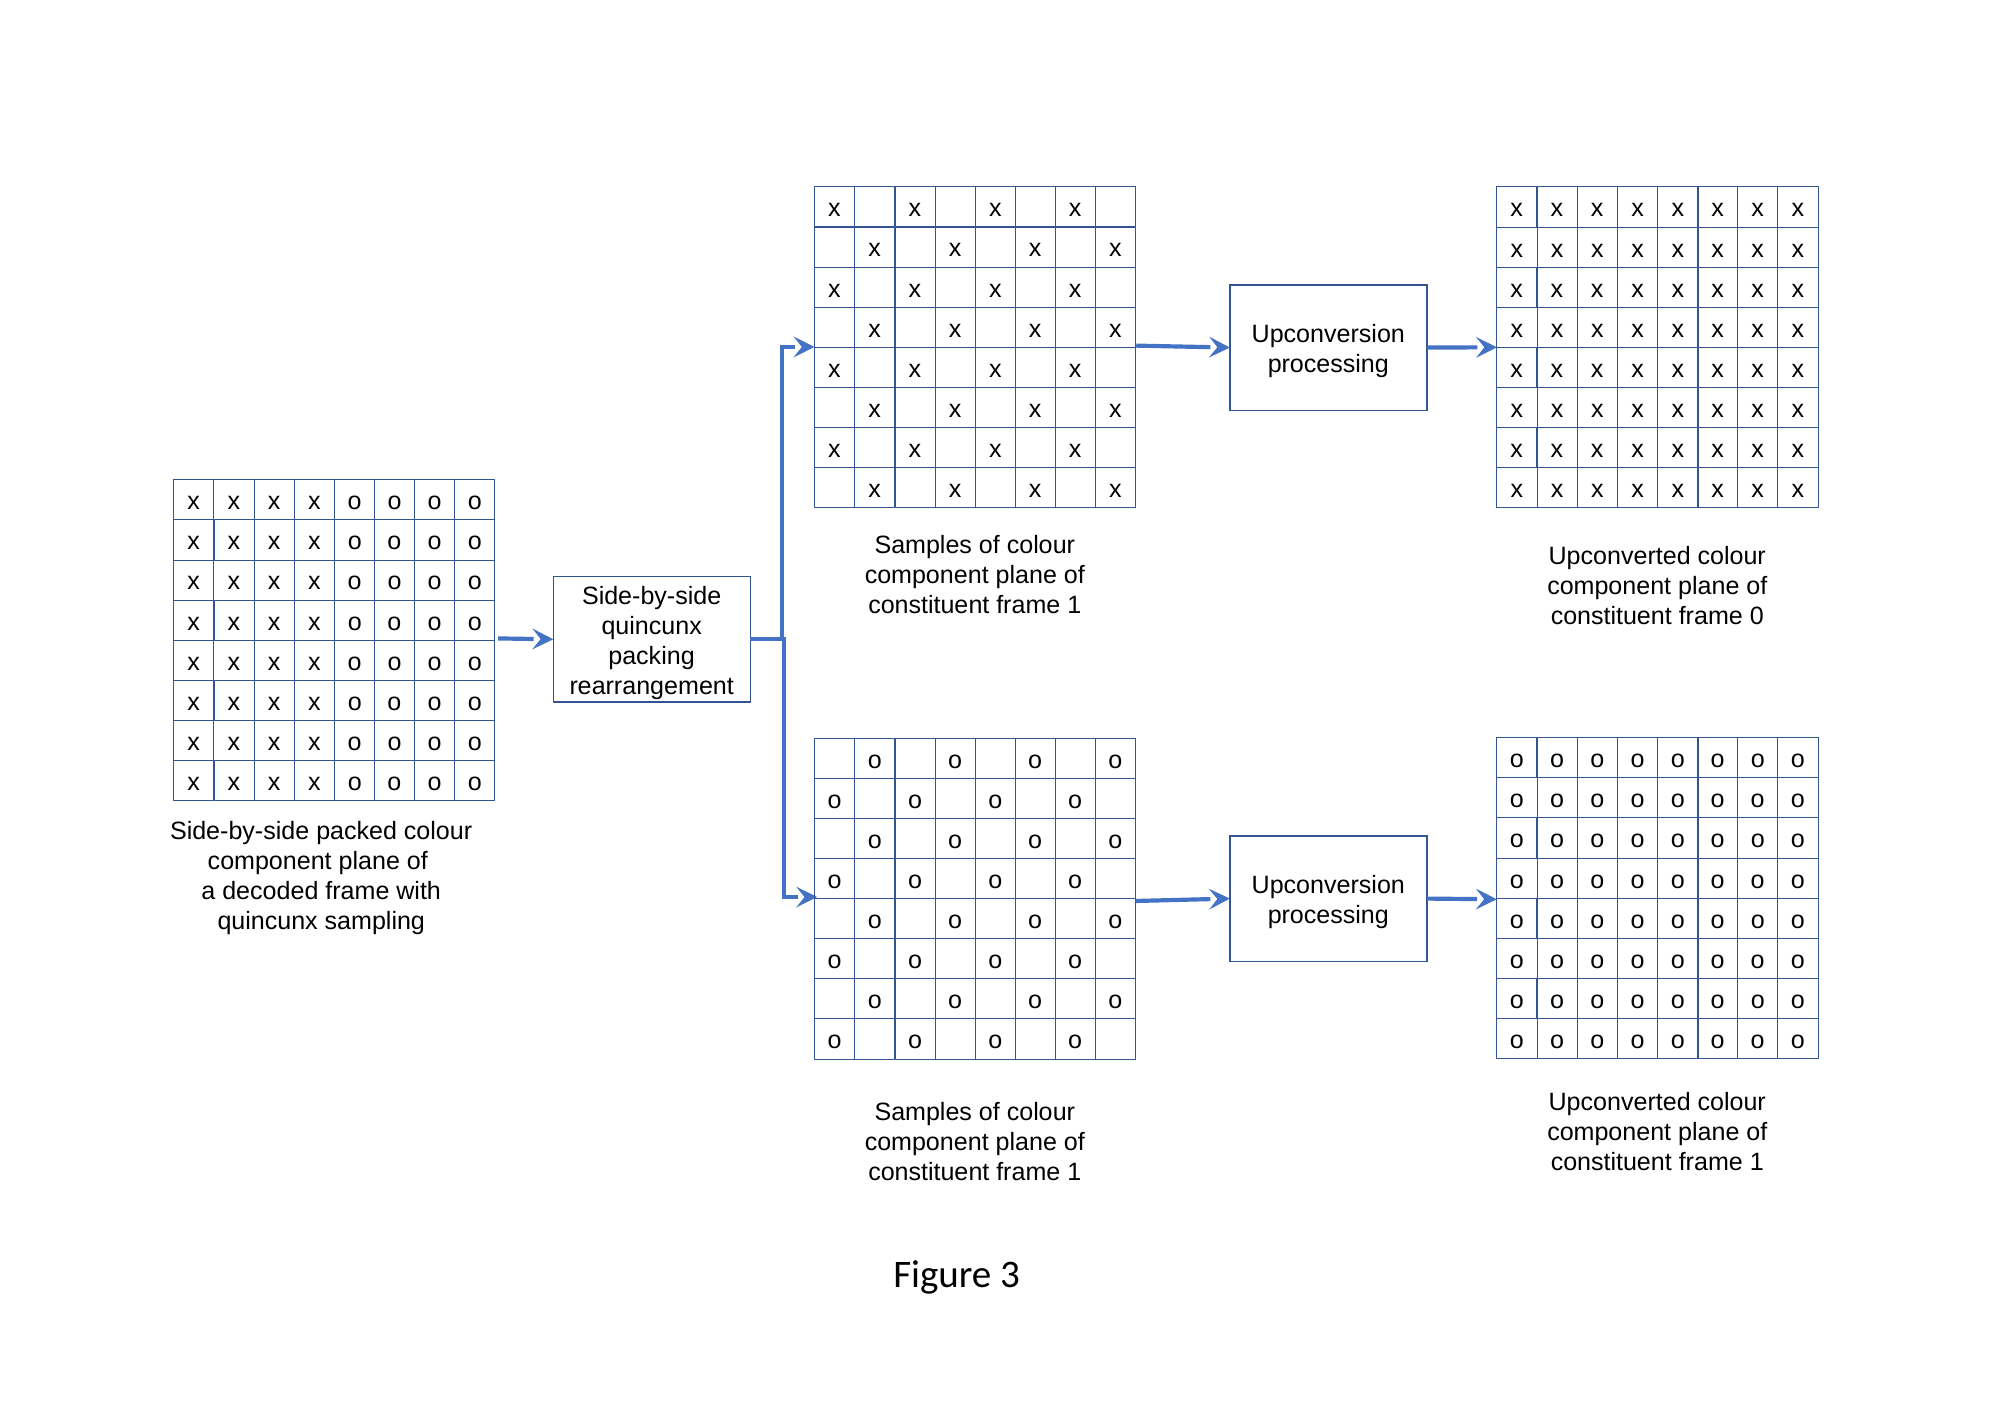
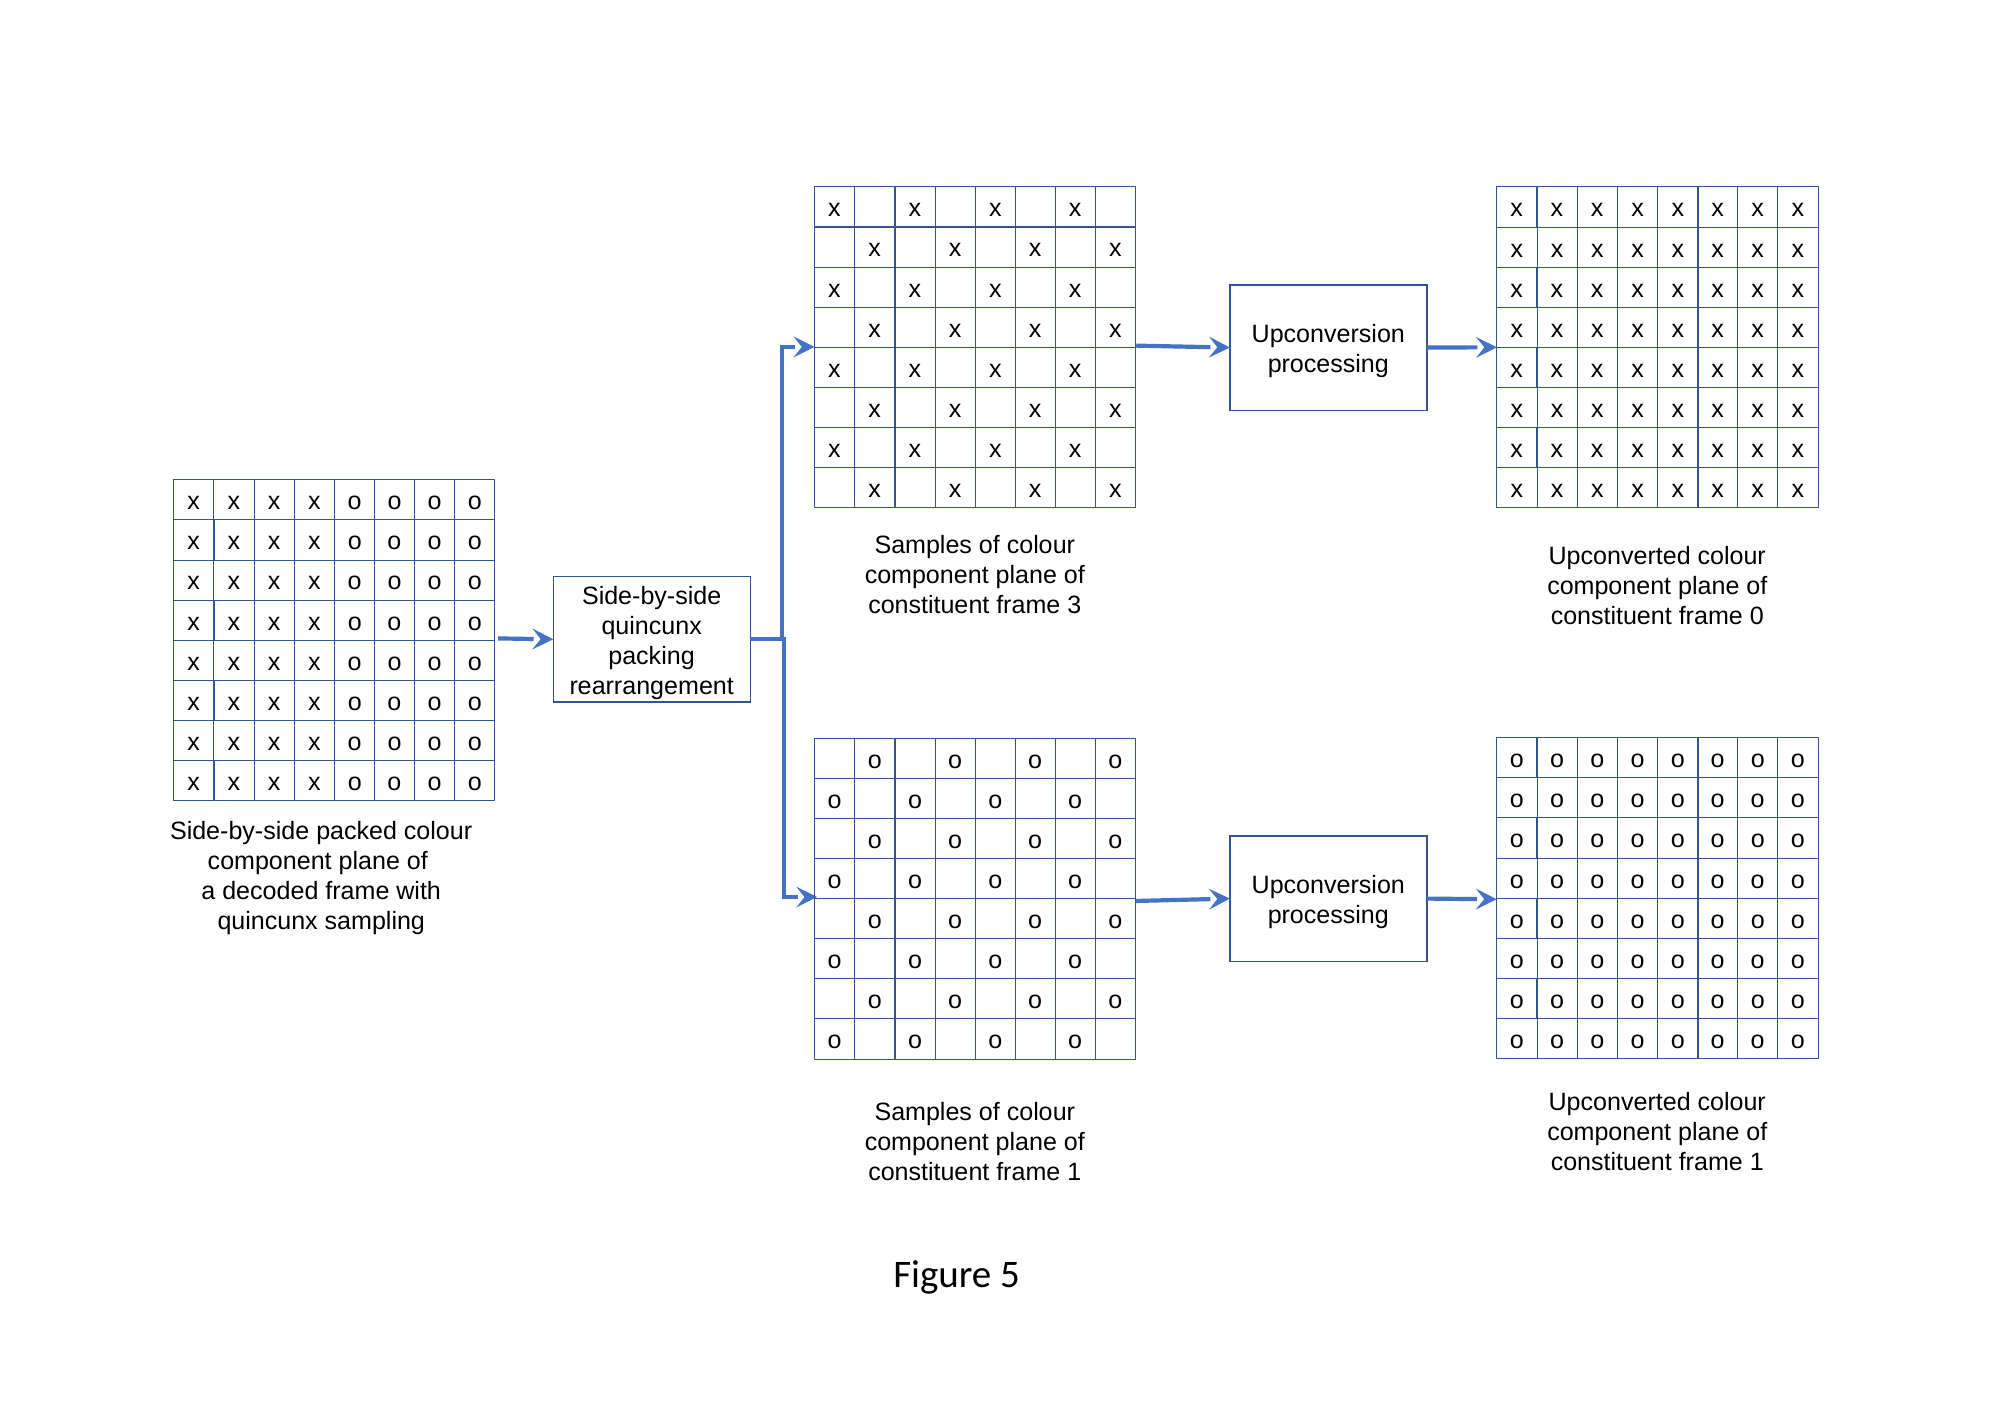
1 at (1074, 606): 1 -> 3
3: 3 -> 5
